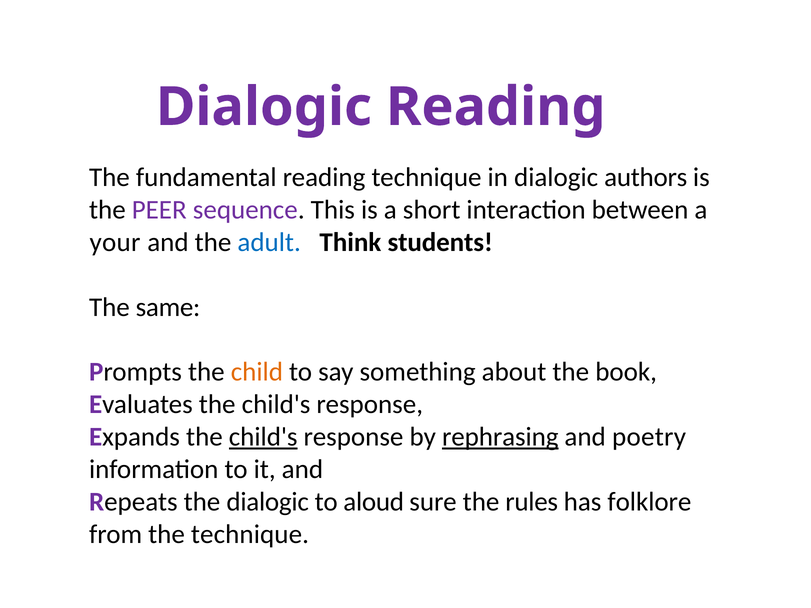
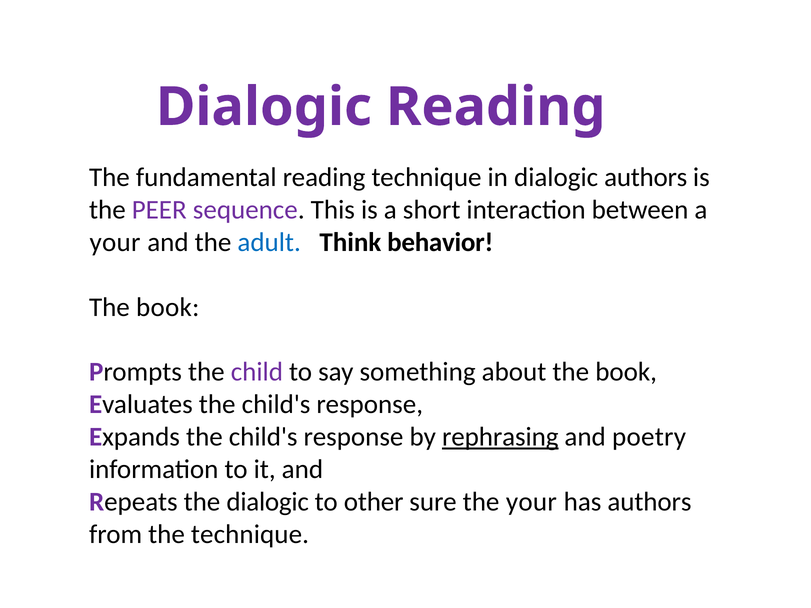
students: students -> behavior
same at (168, 307): same -> book
child colour: orange -> purple
child's at (263, 437) underline: present -> none
aloud: aloud -> other
the rules: rules -> your
has folklore: folklore -> authors
